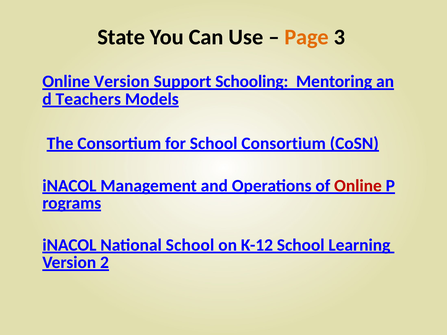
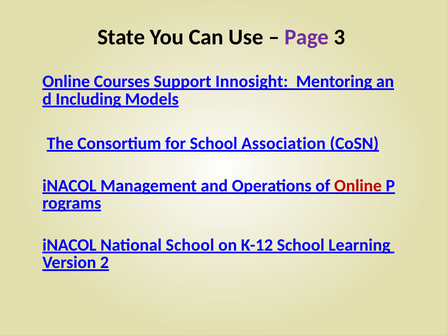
Page colour: orange -> purple
Online Version: Version -> Courses
Schooling: Schooling -> Innosight
Teachers: Teachers -> Including
School Consortium: Consortium -> Association
